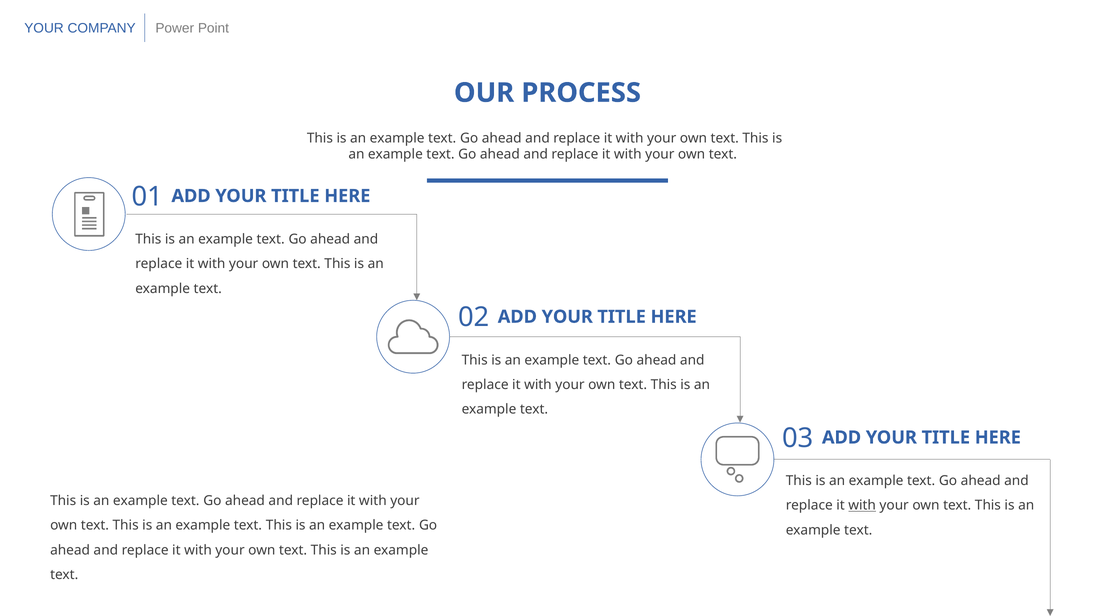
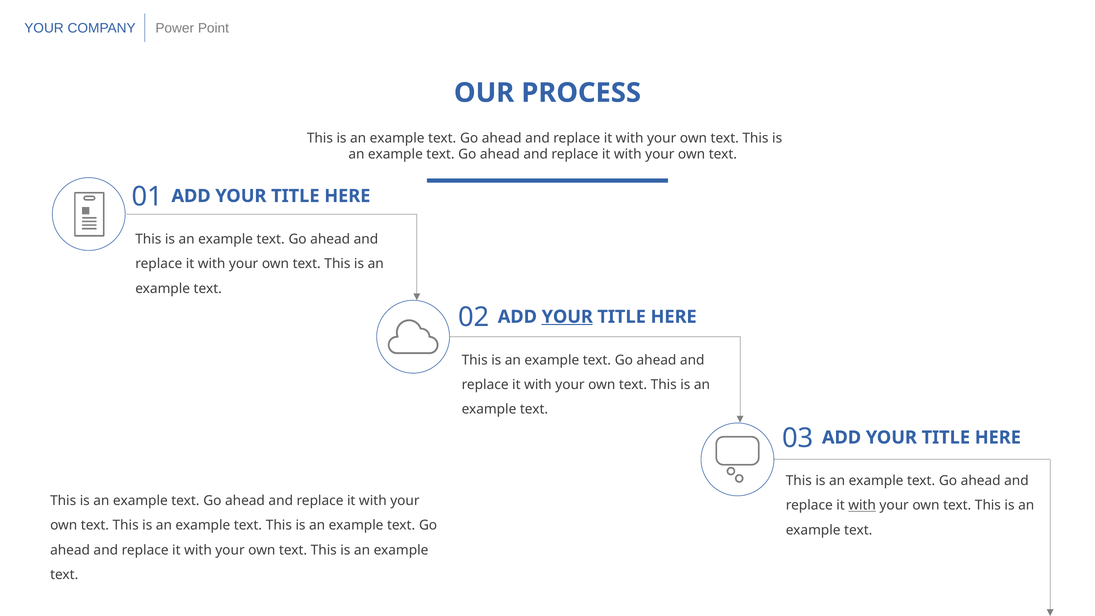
YOUR at (567, 317) underline: none -> present
